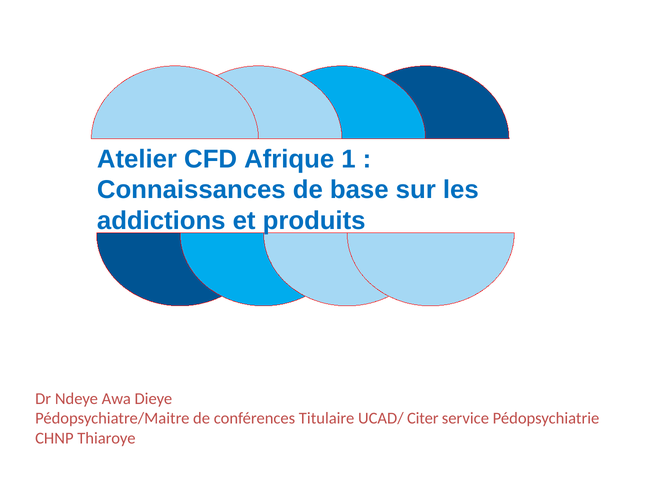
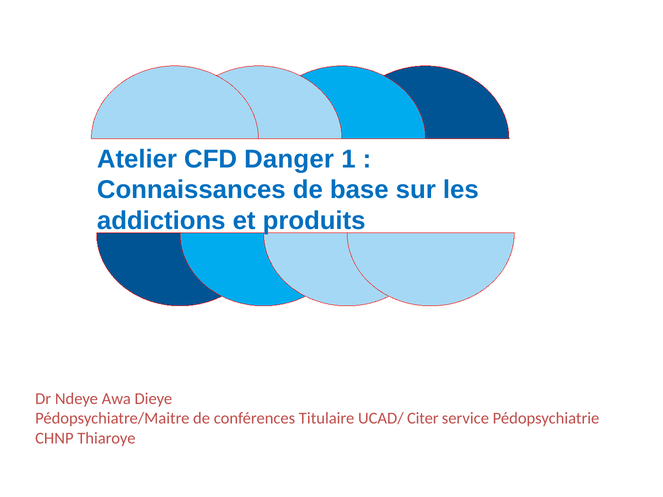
Afrique: Afrique -> Danger
